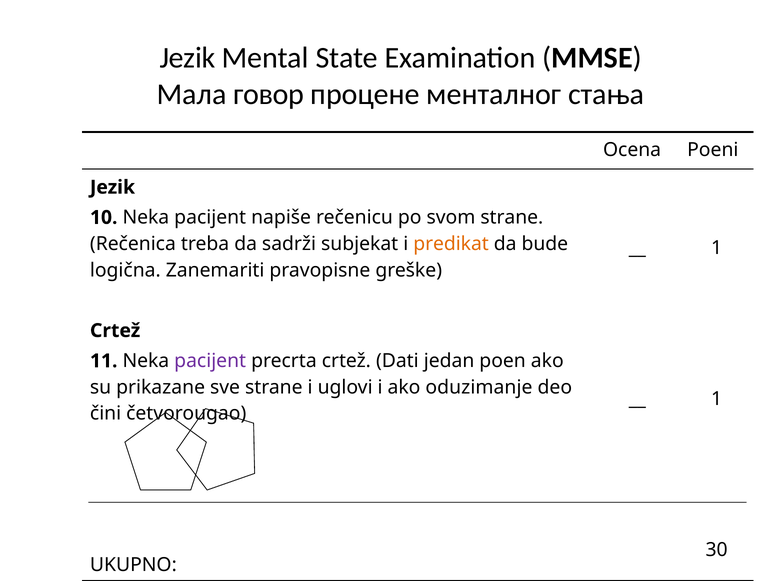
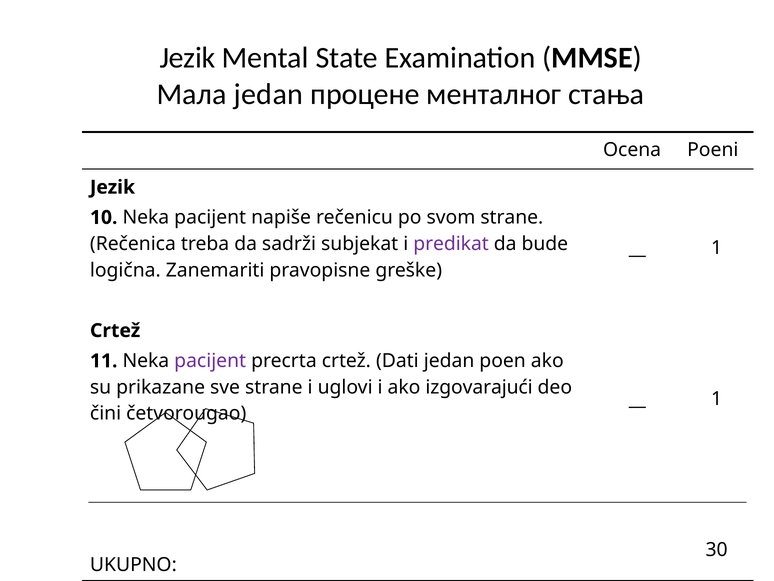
Мала говор: говор -> jedan
predikat colour: orange -> purple
oduzimanje: oduzimanje -> izgovarajući
